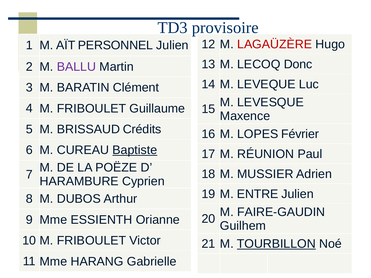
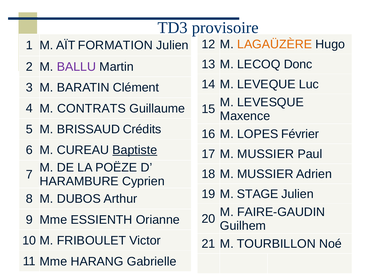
LAGAÜZÈRE colour: red -> orange
PERSONNEL: PERSONNEL -> FORMATION
4 M FRIBOULET: FRIBOULET -> CONTRATS
17 M RÉUNION: RÉUNION -> MUSSIER
ENTRE: ENTRE -> STAGE
TOURBILLON underline: present -> none
